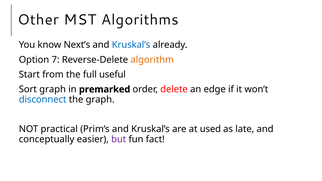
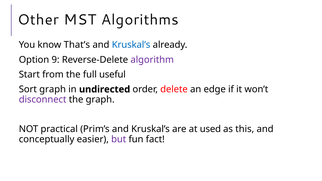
Next’s: Next’s -> That’s
7: 7 -> 9
algorithm colour: orange -> purple
premarked: premarked -> undirected
disconnect colour: blue -> purple
late: late -> this
